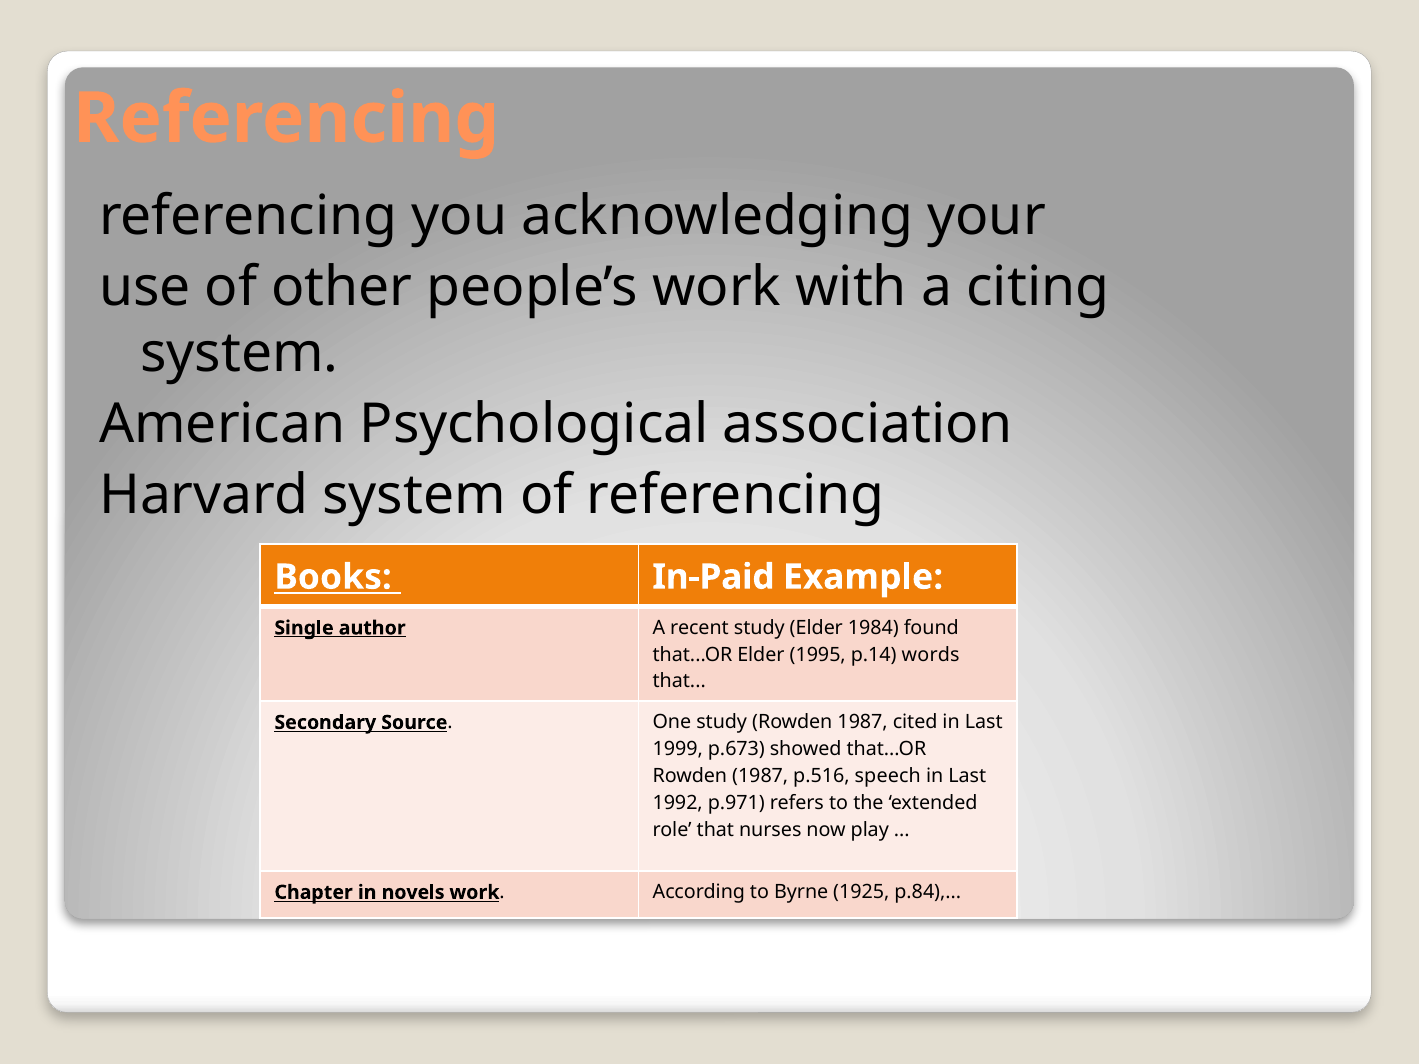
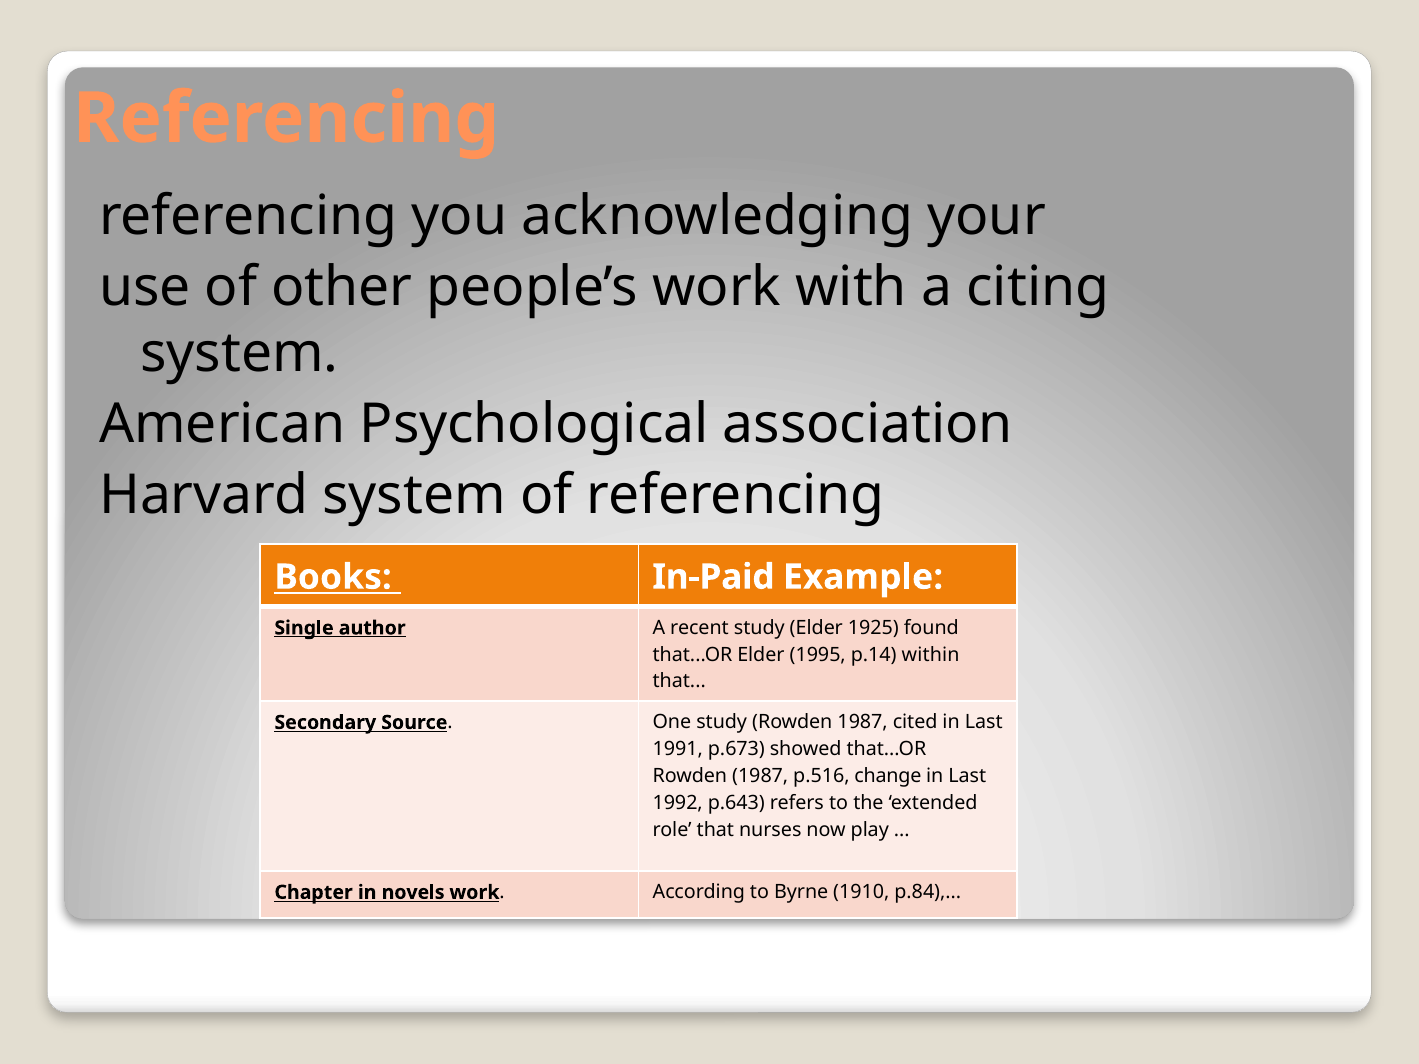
1984: 1984 -> 1925
words: words -> within
1999: 1999 -> 1991
speech: speech -> change
p.971: p.971 -> p.643
1925: 1925 -> 1910
